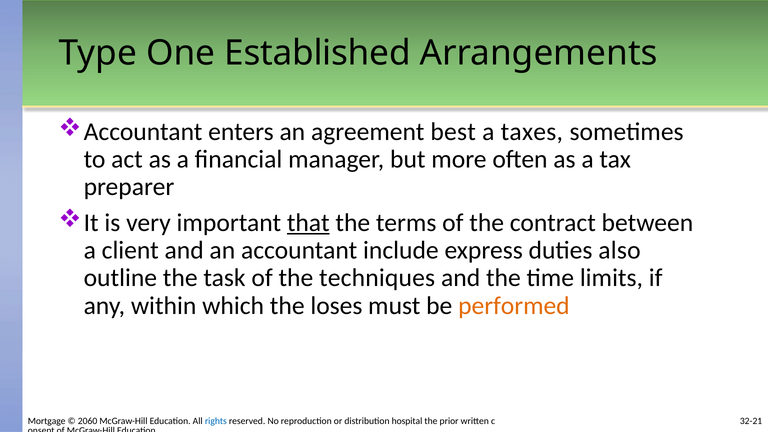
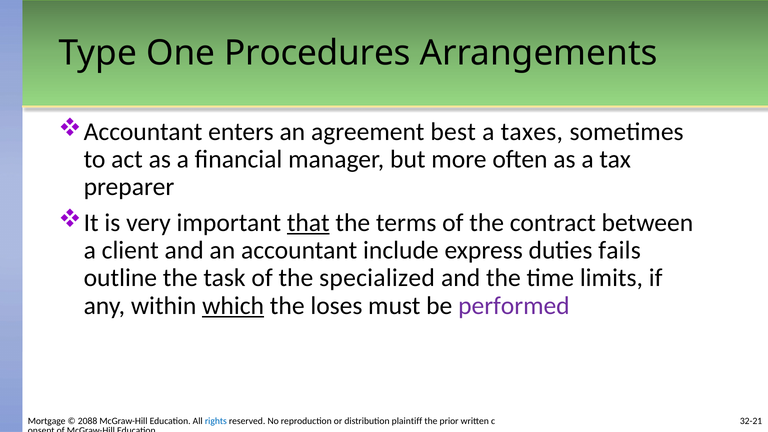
Established: Established -> Procedures
also: also -> fails
techniques: techniques -> specialized
which underline: none -> present
performed colour: orange -> purple
2060: 2060 -> 2088
hospital: hospital -> plaintiff
